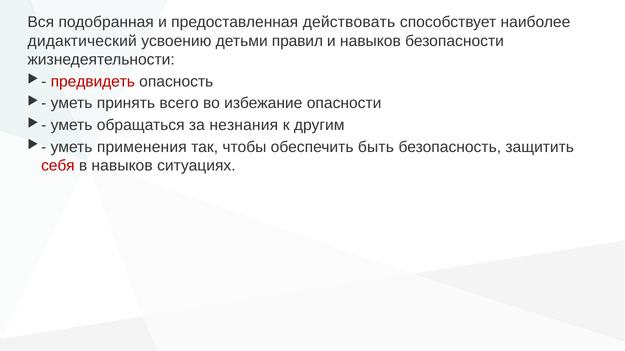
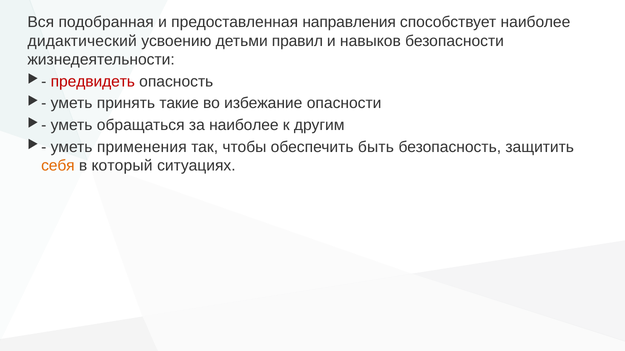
действовать: действовать -> направления
всего: всего -> такие
за незнания: незнания -> наиболее
себя colour: red -> orange
в навыков: навыков -> который
